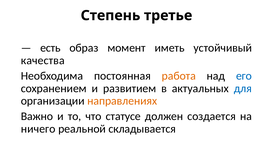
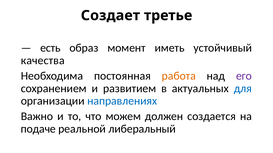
Степень: Степень -> Создает
его colour: blue -> purple
направлениях colour: orange -> blue
статусе: статусе -> можем
ничего: ничего -> подаче
складывается: складывается -> либеральный
